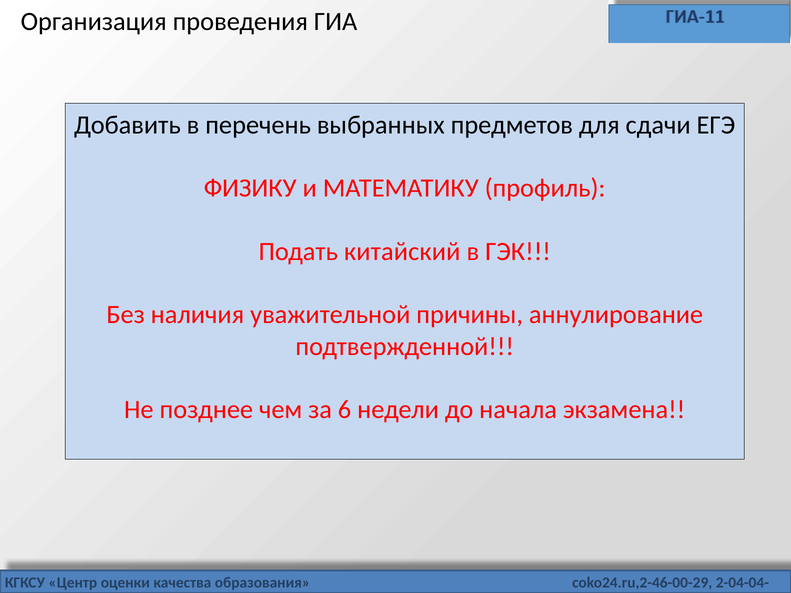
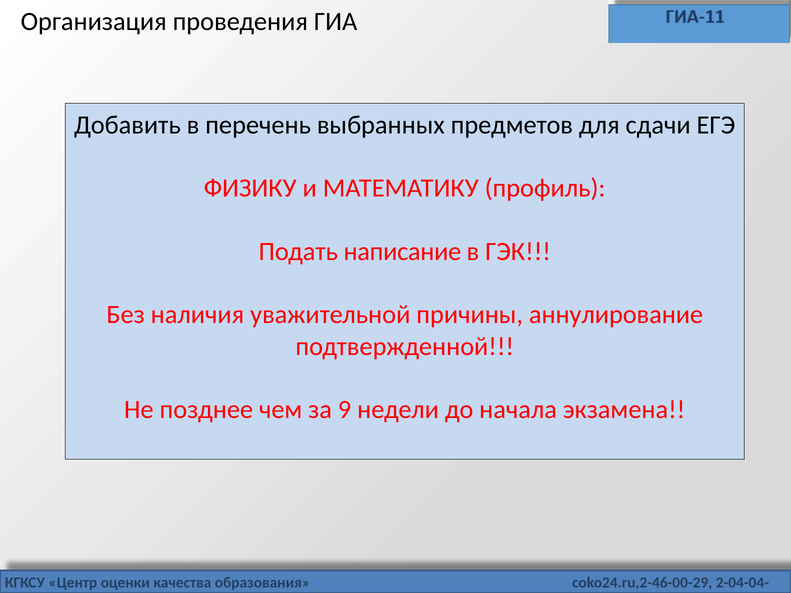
китайский: китайский -> написание
6: 6 -> 9
